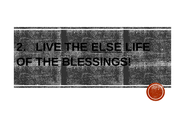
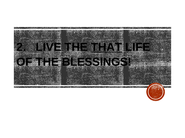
ELSE: ELSE -> THAT
